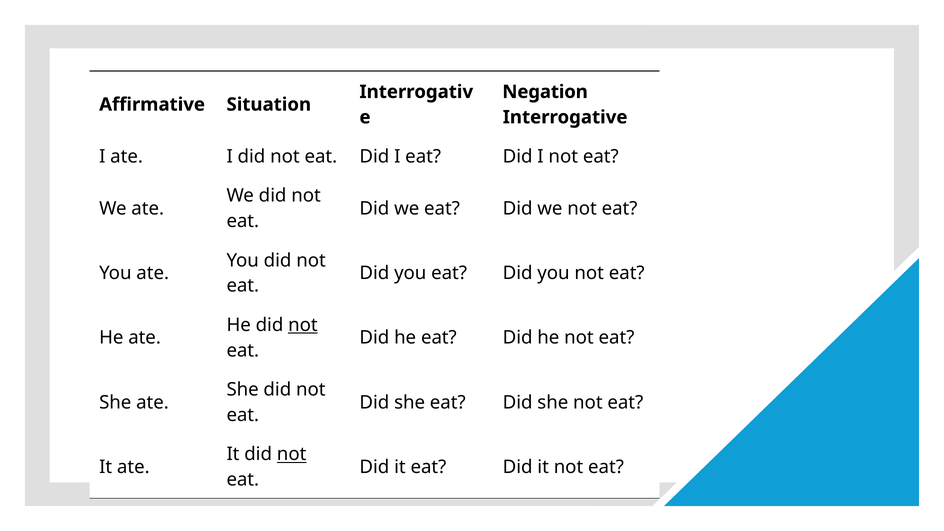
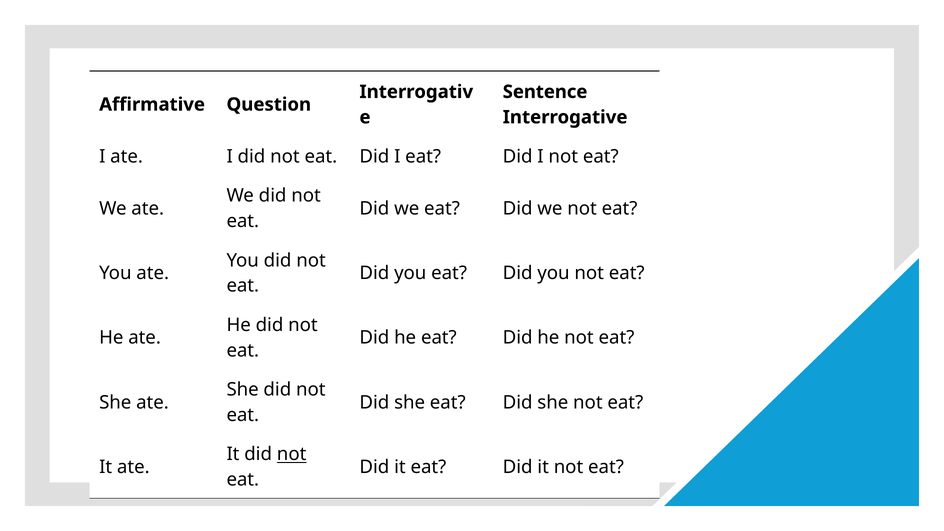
Negation: Negation -> Sentence
Situation: Situation -> Question
not at (303, 325) underline: present -> none
